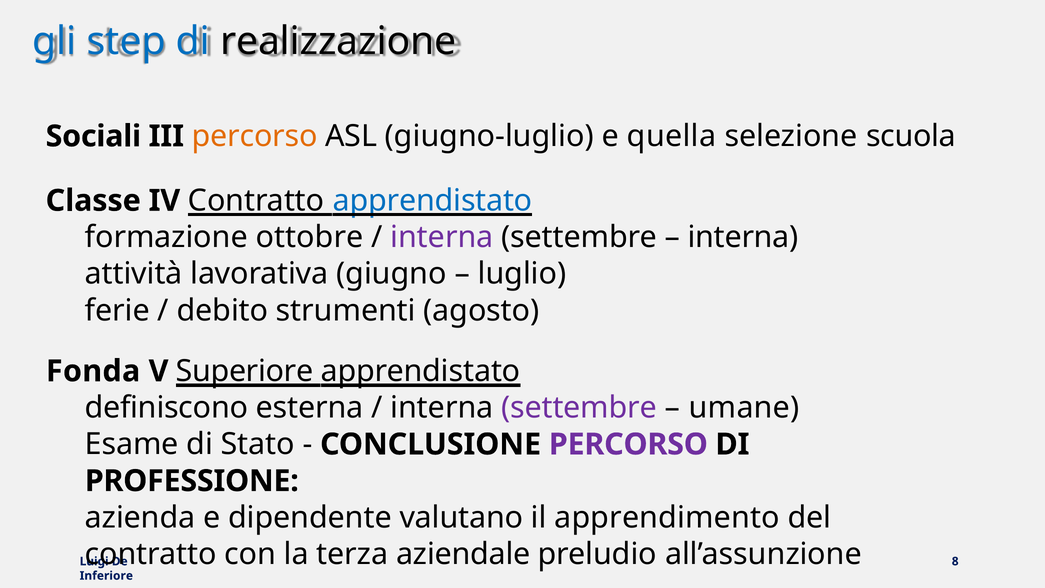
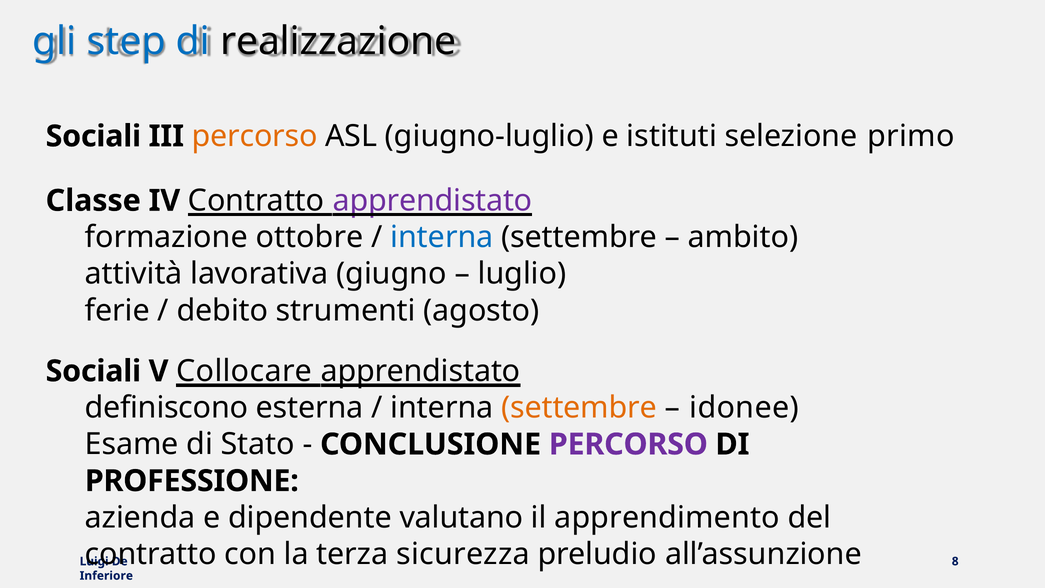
quella: quella -> istituti
scuola: scuola -> primo
apprendistato at (433, 201) colour: blue -> purple
interna at (442, 237) colour: purple -> blue
interna at (743, 237): interna -> ambito
Fonda at (93, 371): Fonda -> Sociali
Superiore: Superiore -> Collocare
settembre at (579, 408) colour: purple -> orange
umane: umane -> idonee
aziendale: aziendale -> sicurezza
